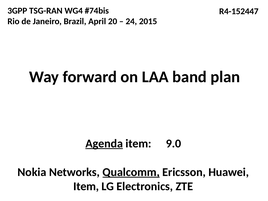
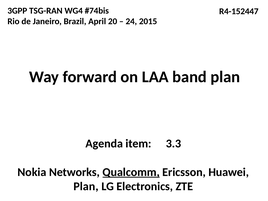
Agenda underline: present -> none
9.0: 9.0 -> 3.3
Item at (86, 186): Item -> Plan
